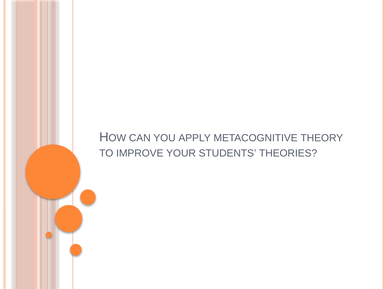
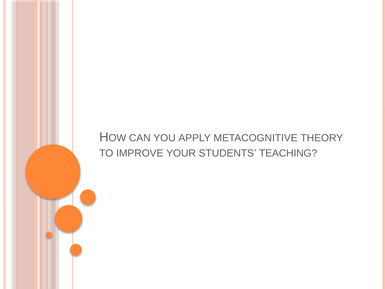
THEORIES: THEORIES -> TEACHING
